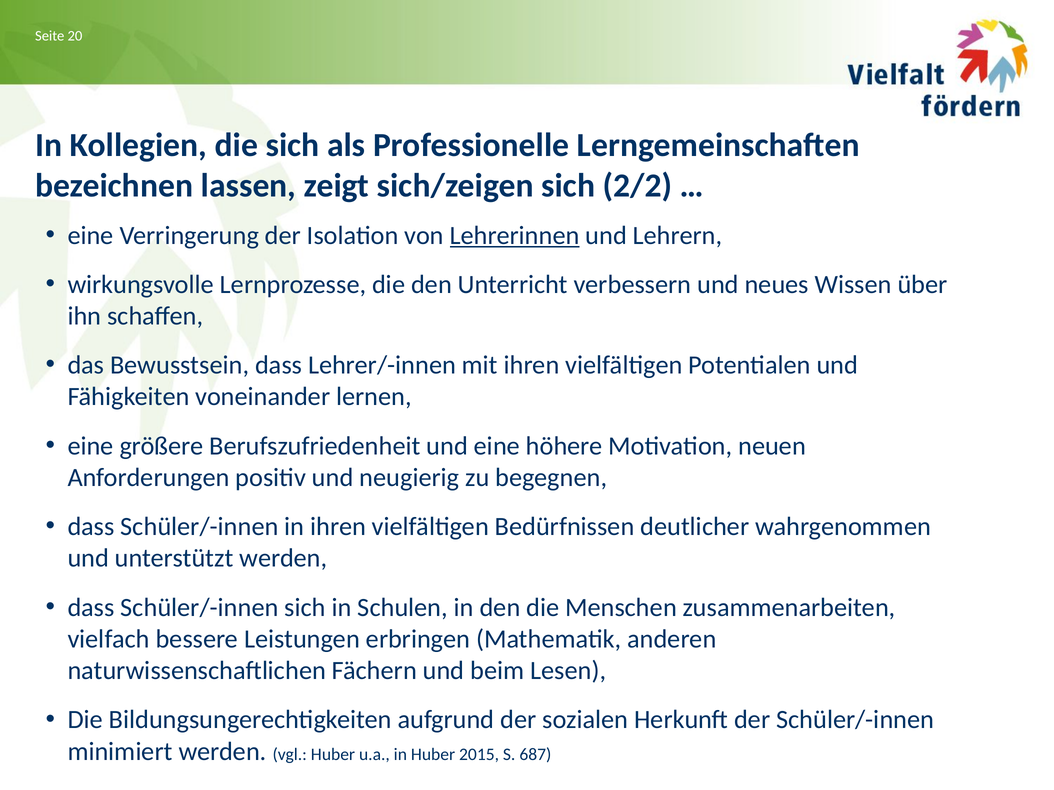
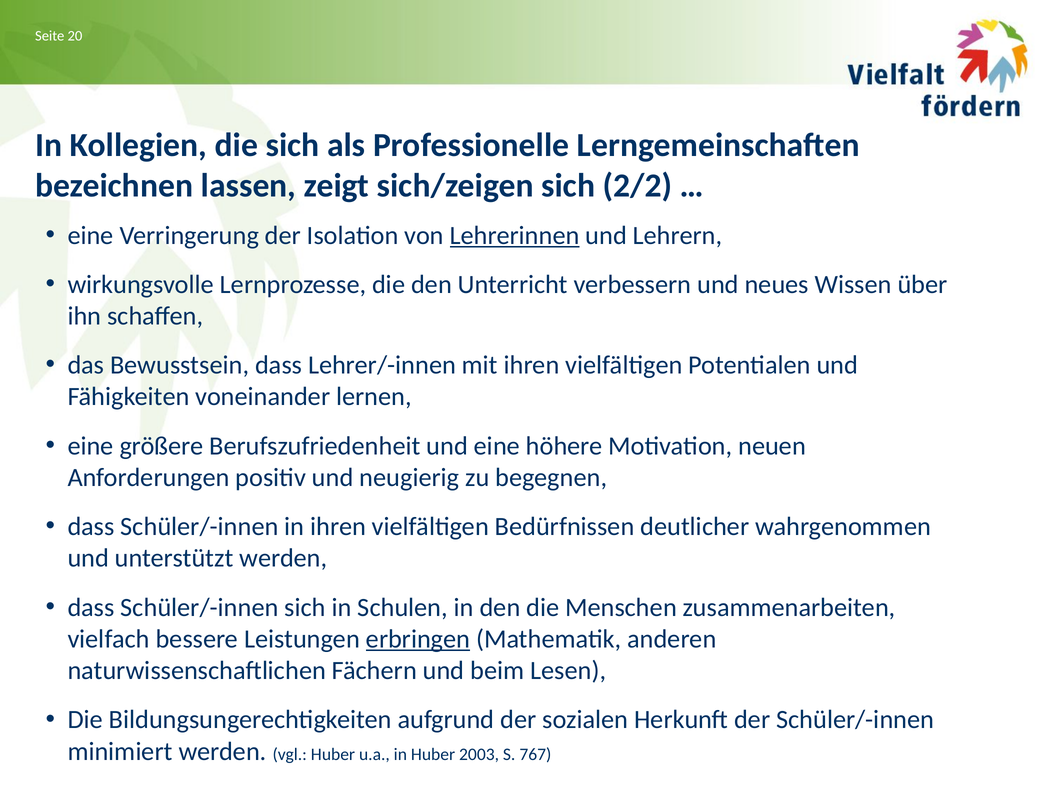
erbringen underline: none -> present
2015: 2015 -> 2003
687: 687 -> 767
